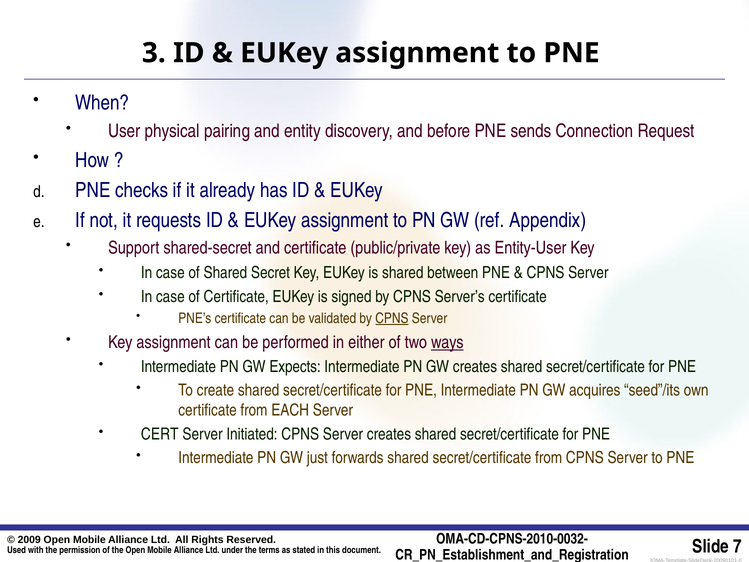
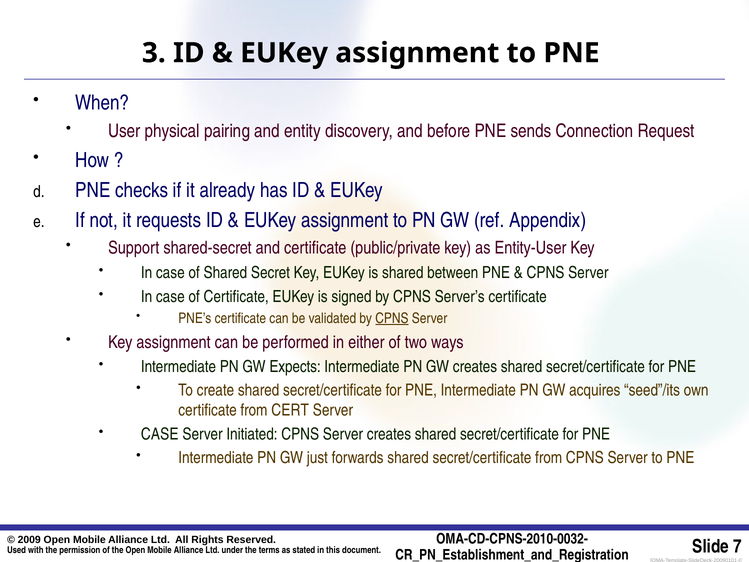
ways underline: present -> none
EACH: EACH -> CERT
CERT at (160, 434): CERT -> CASE
